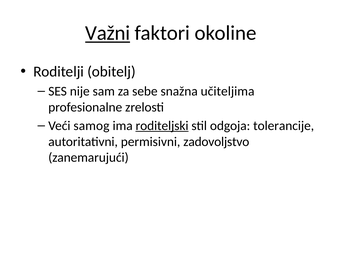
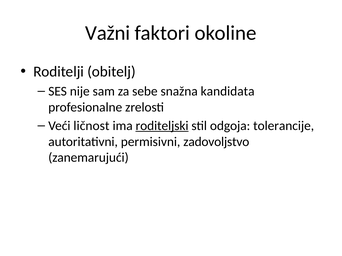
Važni underline: present -> none
učiteljima: učiteljima -> kandidata
samog: samog -> ličnost
